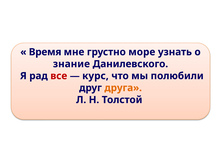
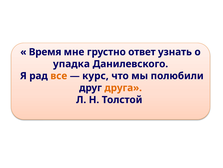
море: море -> ответ
знание: знание -> упадка
все colour: red -> orange
